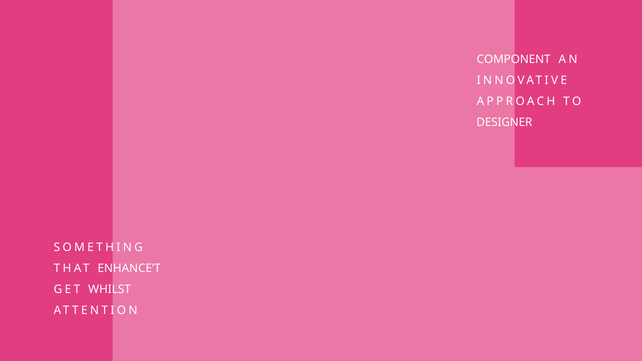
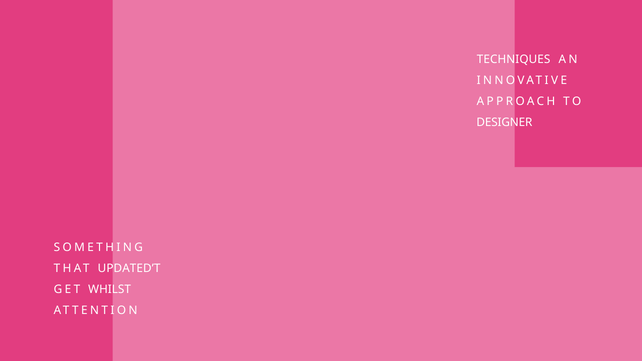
COMPONENT: COMPONENT -> TECHNIQUES
ENHANCE’T: ENHANCE’T -> UPDATED’T
